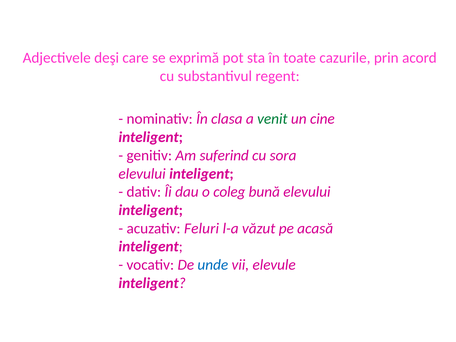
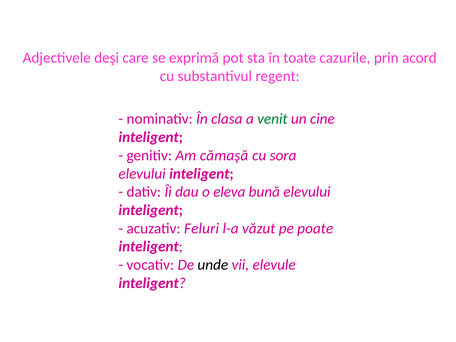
suferind: suferind -> cămaşă
coleg: coleg -> eleva
acasă: acasă -> poate
unde colour: blue -> black
